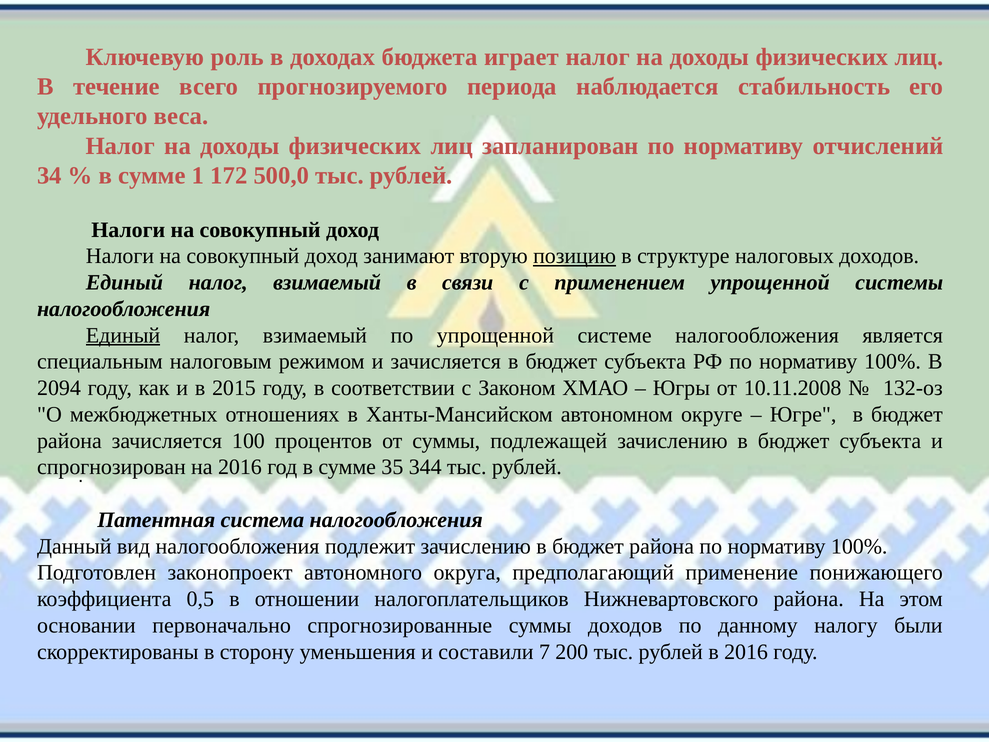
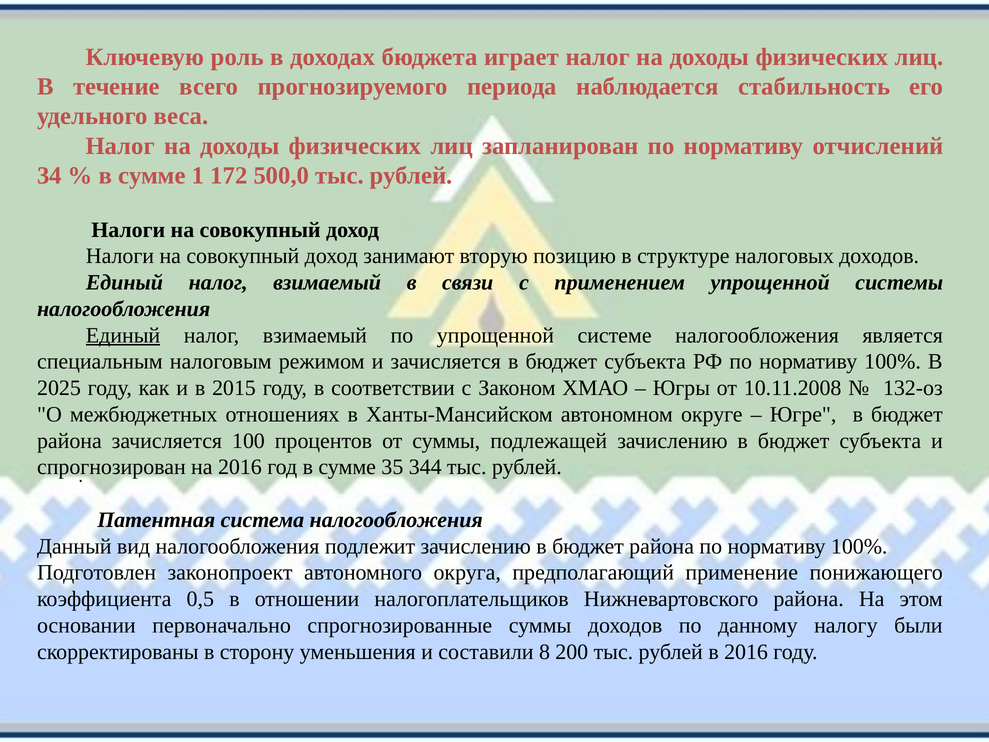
позицию underline: present -> none
2094: 2094 -> 2025
7: 7 -> 8
